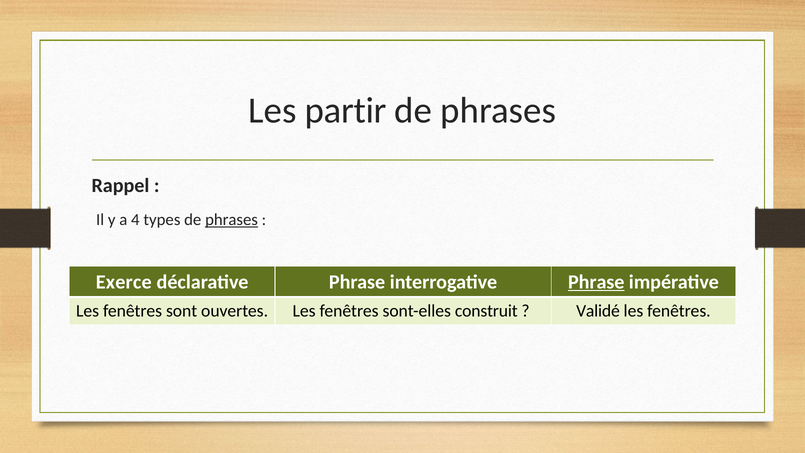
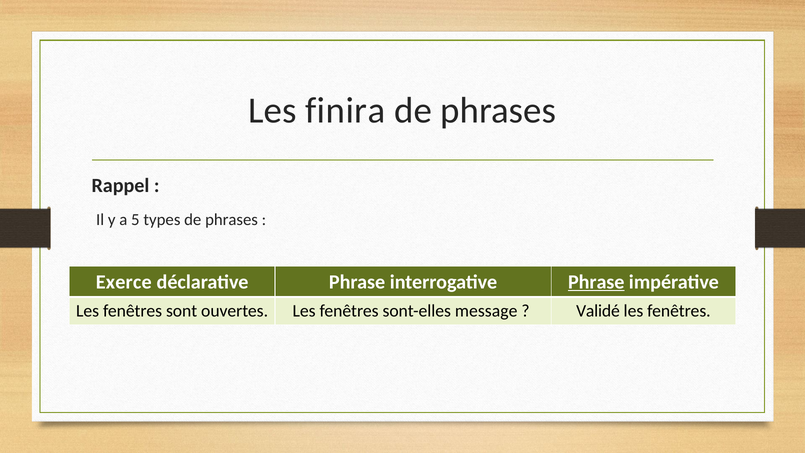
partir: partir -> finira
4: 4 -> 5
phrases at (232, 220) underline: present -> none
construit: construit -> message
